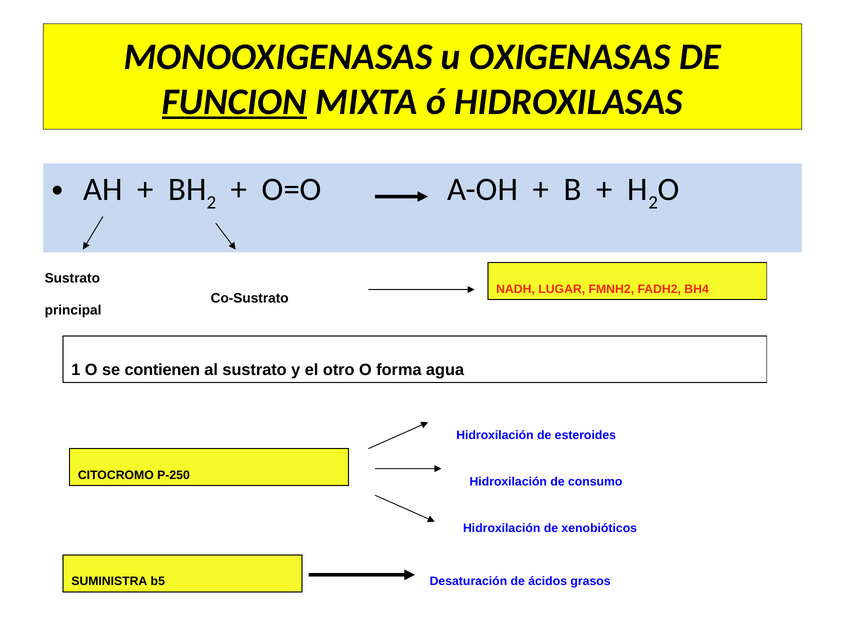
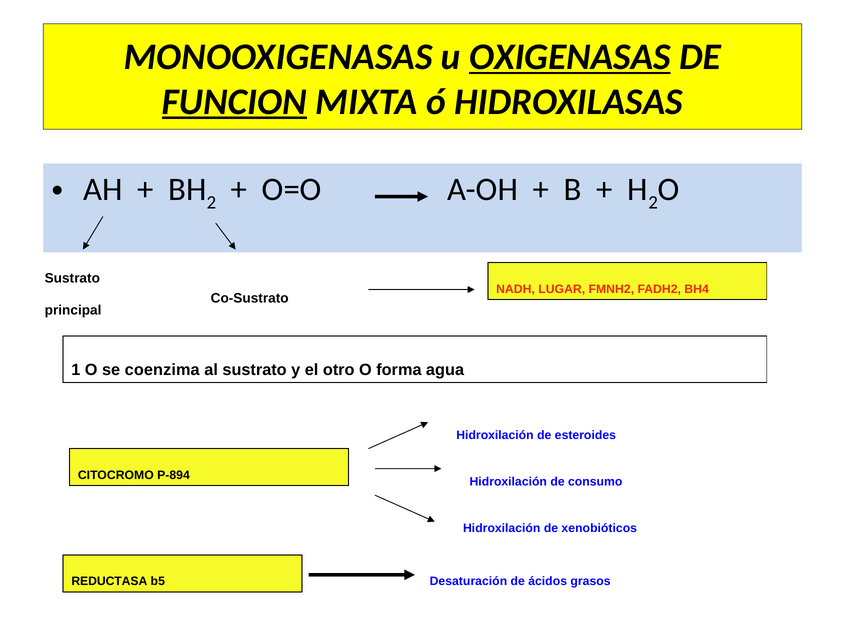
OXIGENASAS underline: none -> present
contienen: contienen -> coenzima
P-250: P-250 -> P-894
SUMINISTRA: SUMINISTRA -> REDUCTASA
